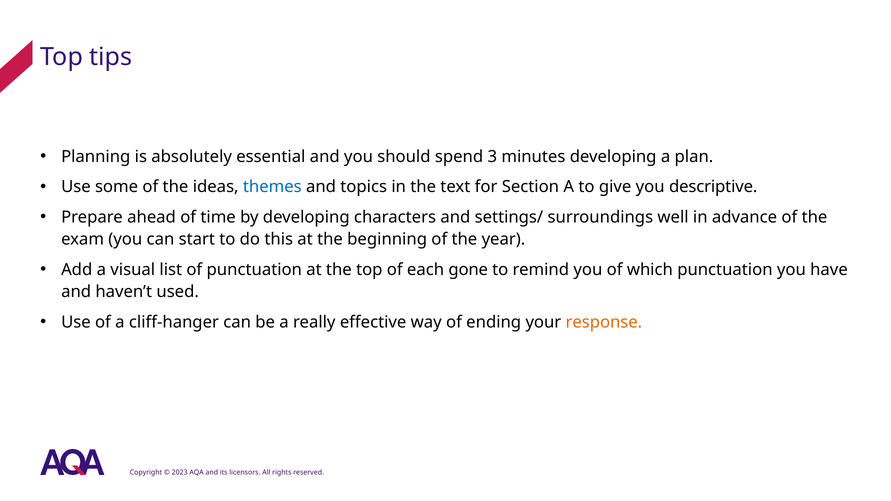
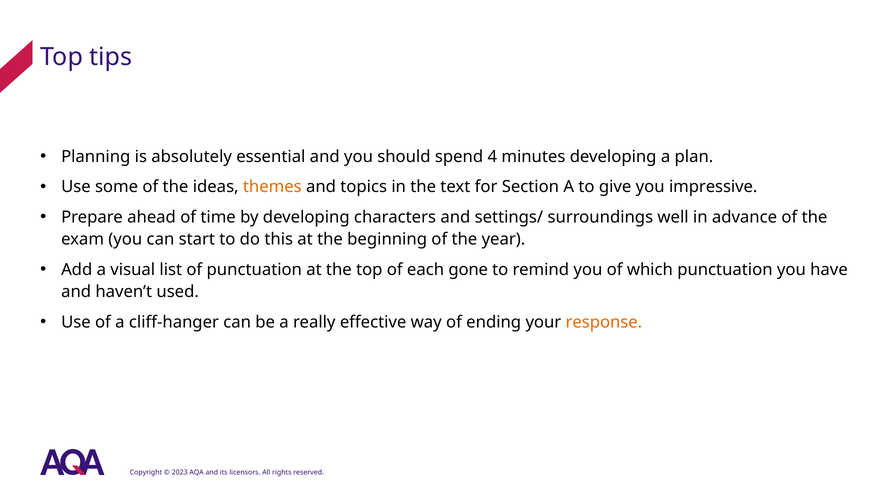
3: 3 -> 4
themes colour: blue -> orange
descriptive: descriptive -> impressive
